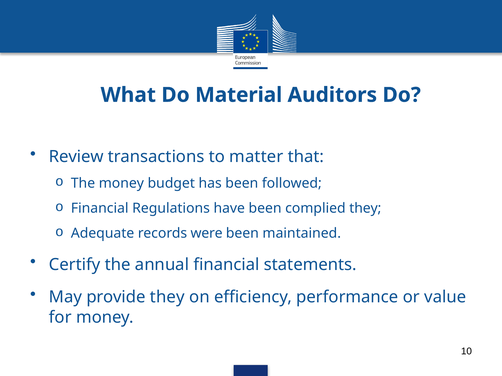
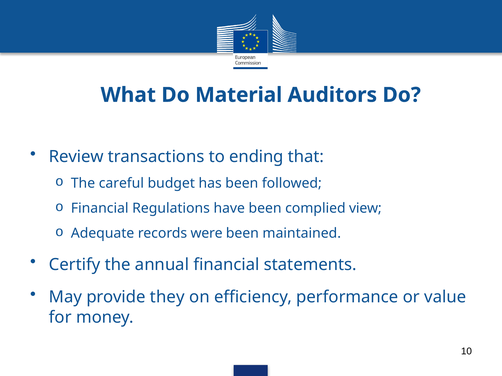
matter: matter -> ending
The money: money -> careful
complied they: they -> view
